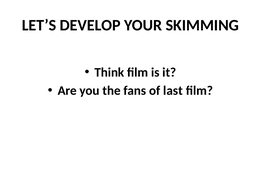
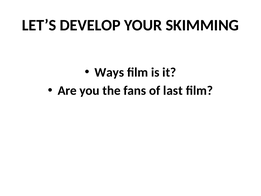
Think: Think -> Ways
